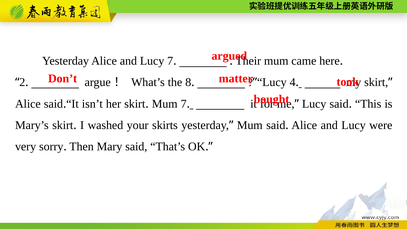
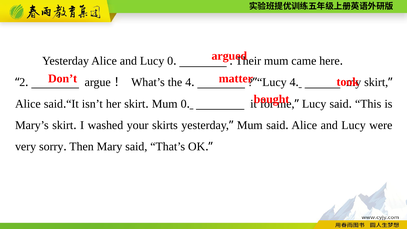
Lucy 7: 7 -> 0
the 8: 8 -> 4
Mum 7: 7 -> 0
